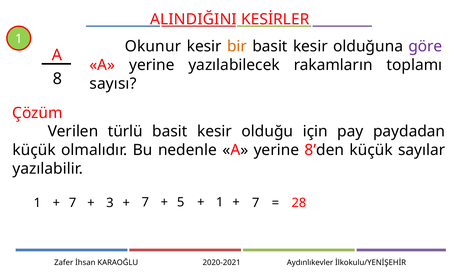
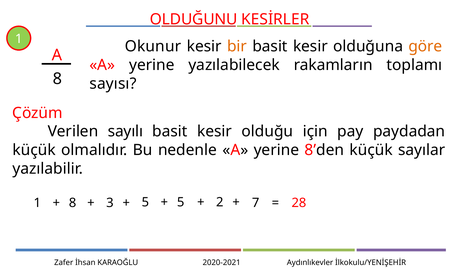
ALINDIĞINI: ALINDIĞINI -> OLDUĞUNU
göre colour: purple -> orange
türlü: türlü -> sayılı
7 at (73, 203): 7 -> 8
7 at (145, 202): 7 -> 5
1 at (220, 202): 1 -> 2
